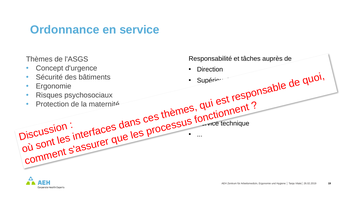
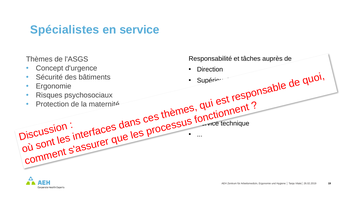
Ordonnance: Ordonnance -> Spécialistes
